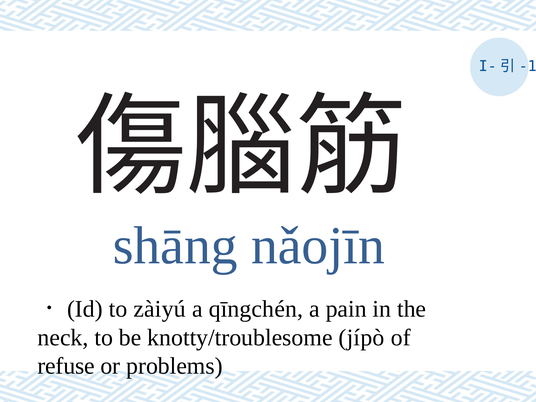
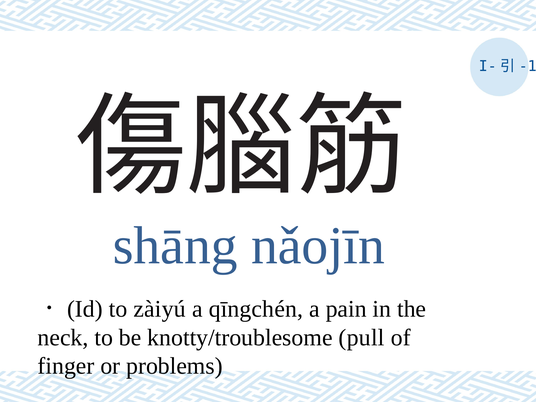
jípò: jípò -> pull
refuse: refuse -> finger
